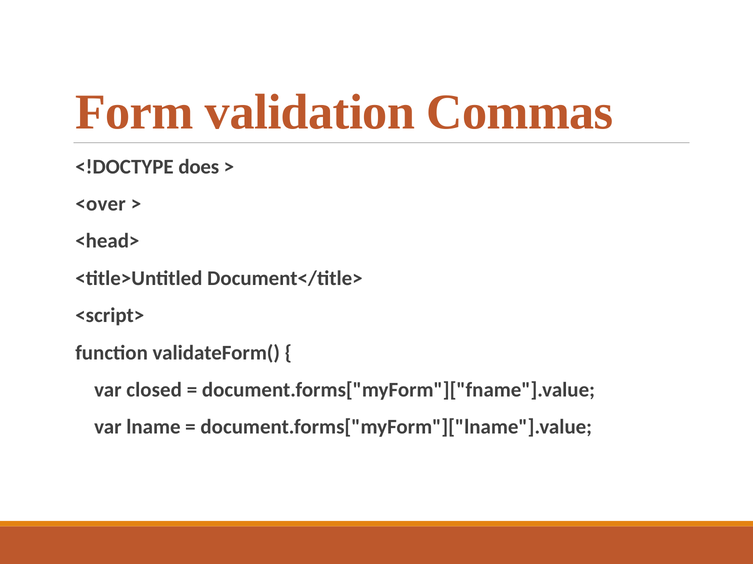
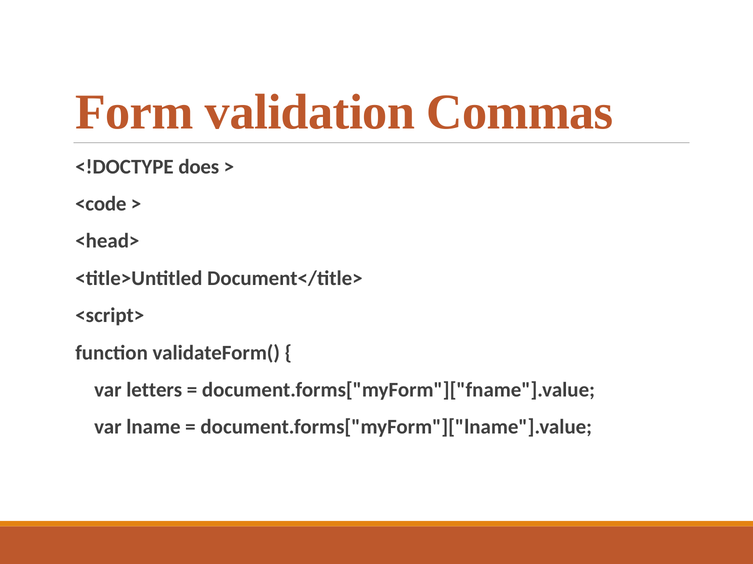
<over: <over -> <code
closed: closed -> letters
